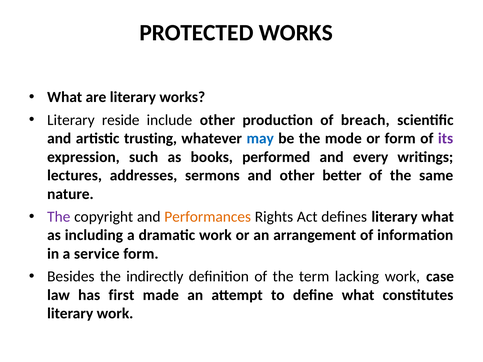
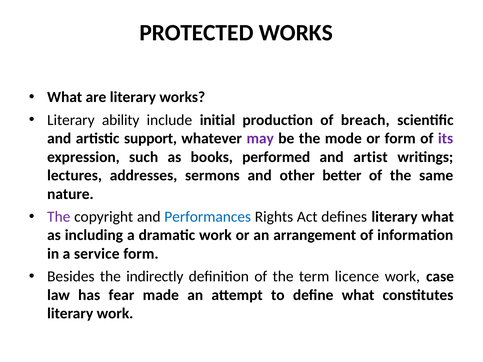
reside: reside -> ability
include other: other -> initial
trusting: trusting -> support
may colour: blue -> purple
every: every -> artist
Performances colour: orange -> blue
lacking: lacking -> licence
first: first -> fear
